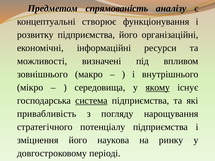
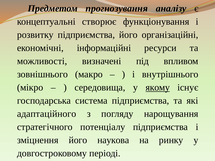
спрямованість: спрямованість -> прогнозування
система underline: present -> none
привабливість: привабливість -> адаптаційного
